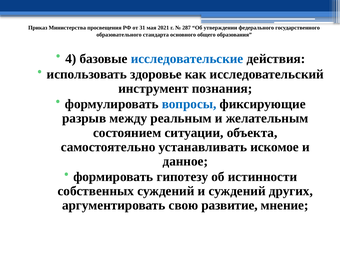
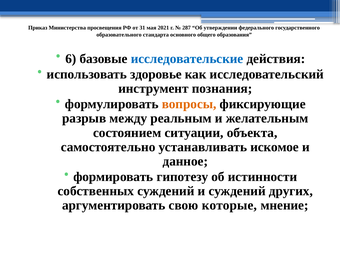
4: 4 -> 6
вопросы colour: blue -> orange
развитие: развитие -> которые
